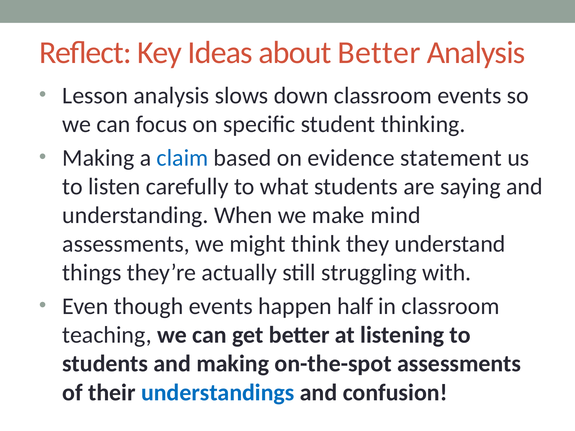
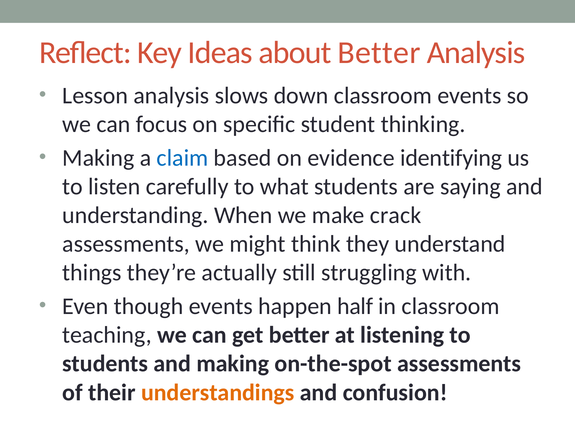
statement: statement -> identifying
mind: mind -> crack
understandings colour: blue -> orange
